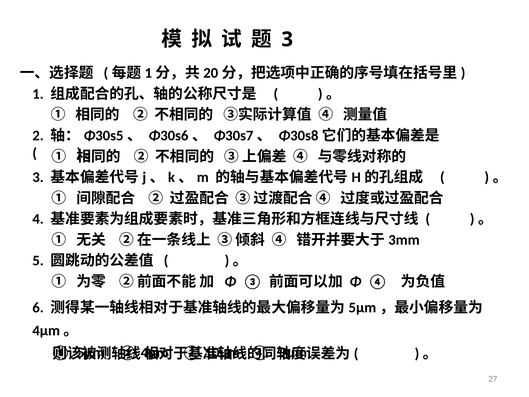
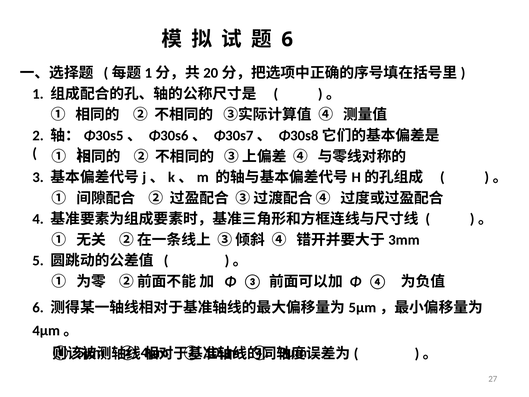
3 at (287, 39): 3 -> 6
